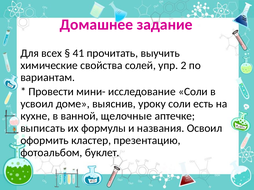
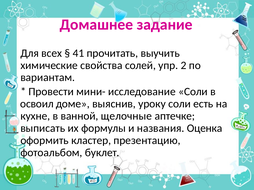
усвоил: усвоил -> освоил
Освоил: Освоил -> Оценка
